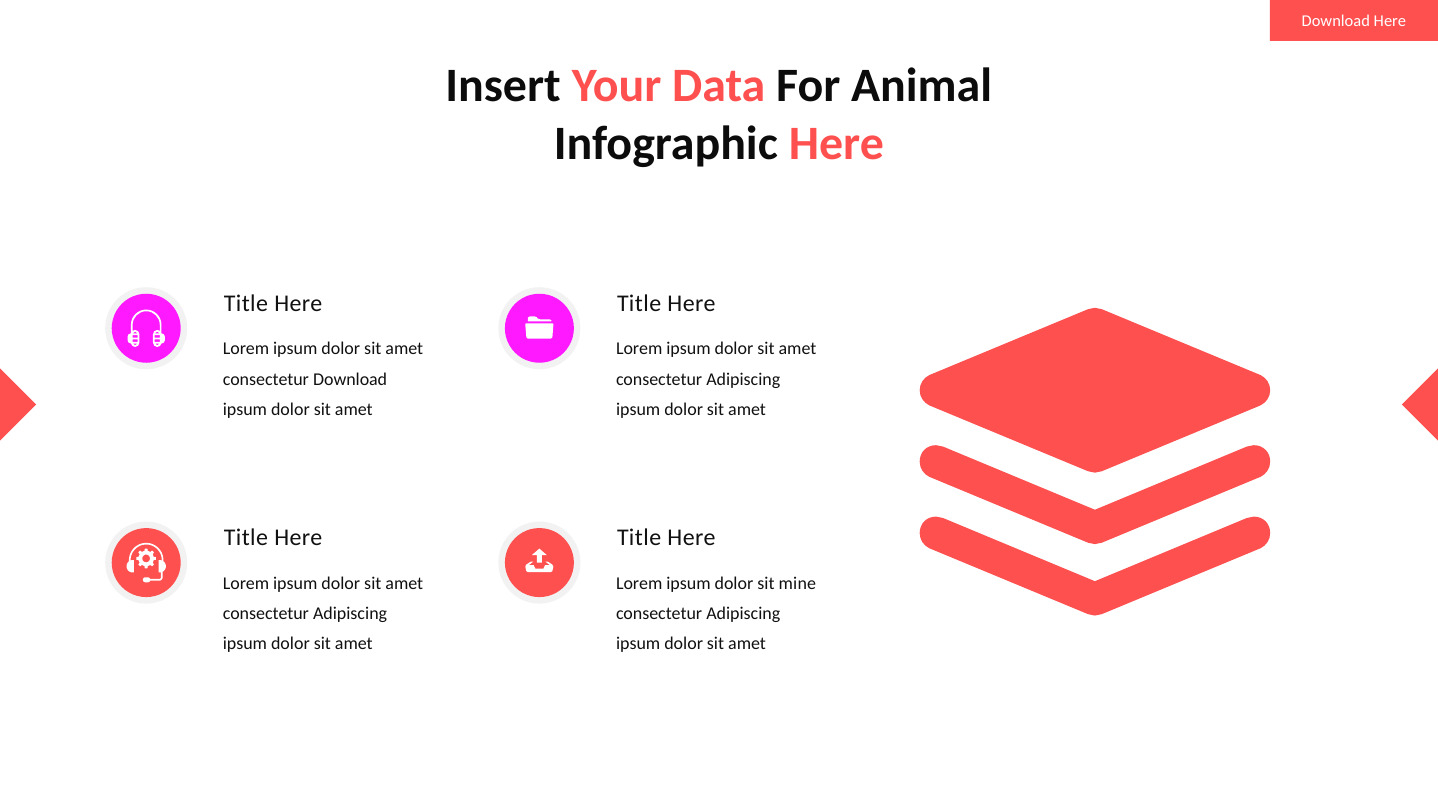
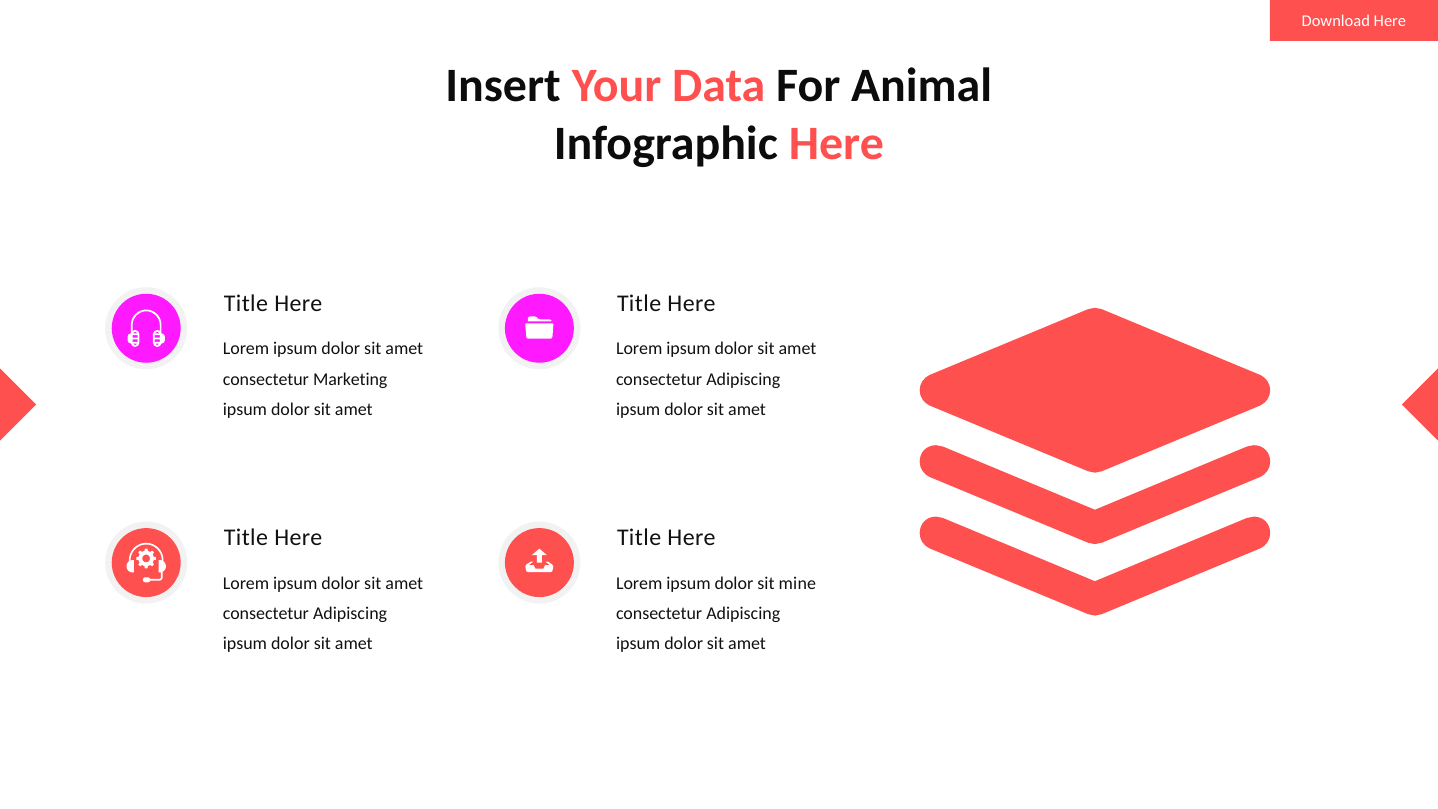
consectetur Download: Download -> Marketing
